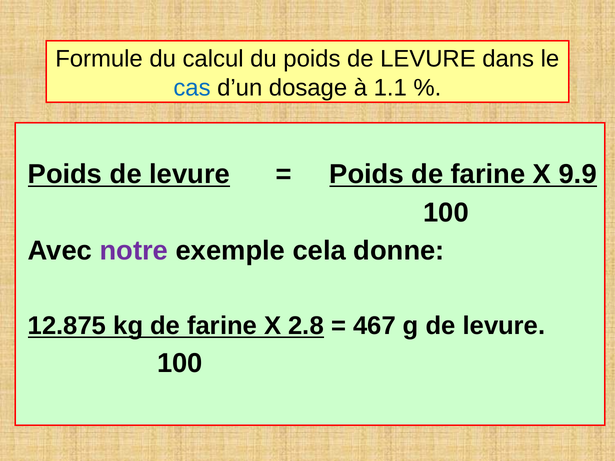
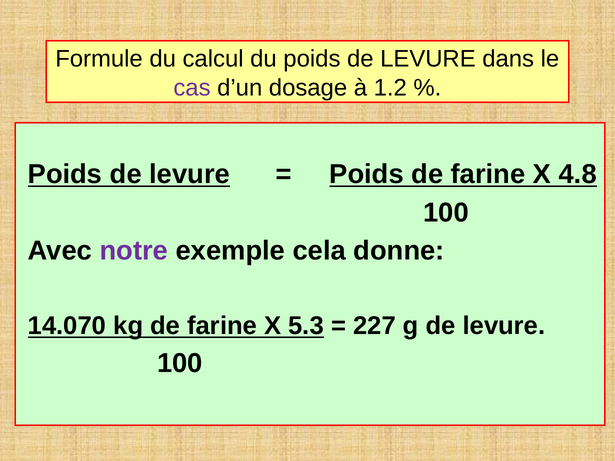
cas colour: blue -> purple
1.1: 1.1 -> 1.2
9.9: 9.9 -> 4.8
12.875: 12.875 -> 14.070
2.8: 2.8 -> 5.3
467: 467 -> 227
